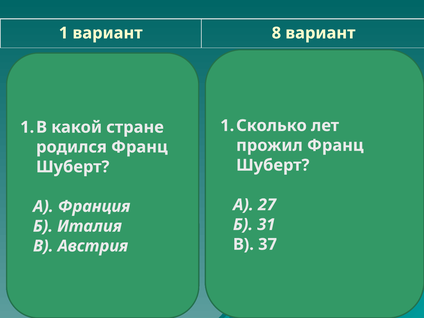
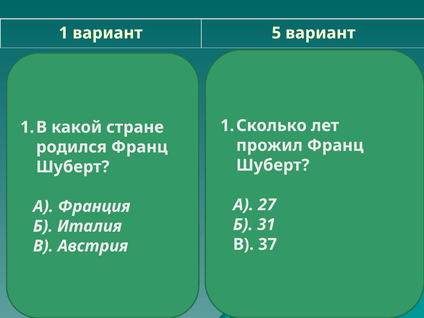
вариант 8: 8 -> 5
